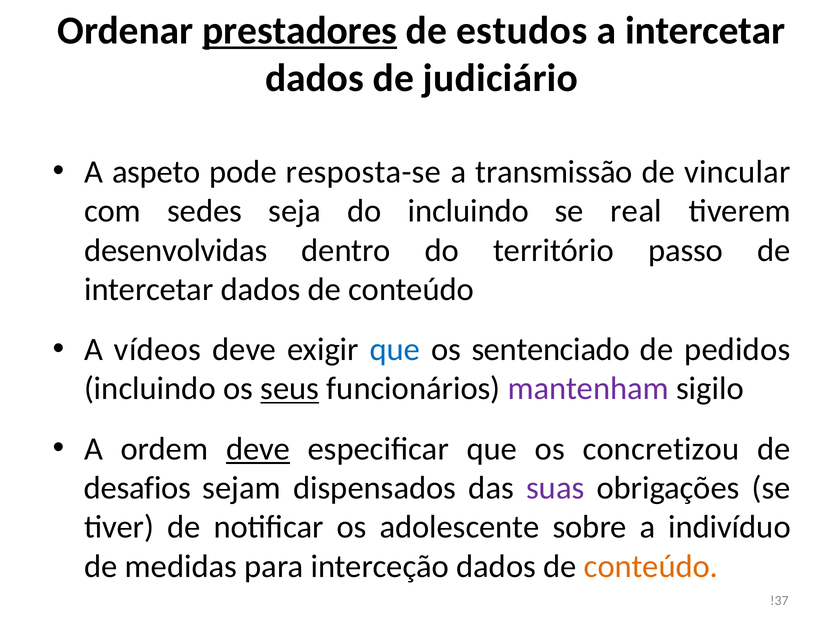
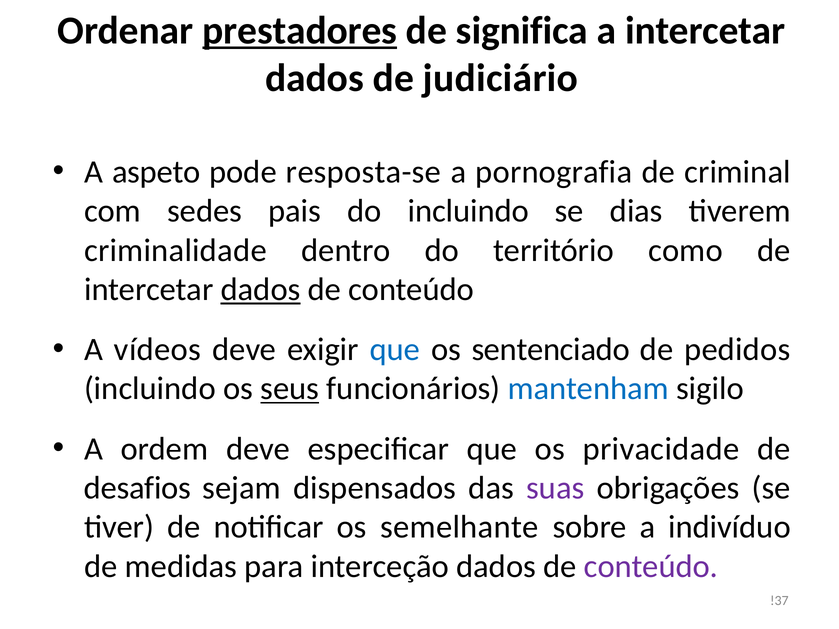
estudos: estudos -> significa
transmissão: transmissão -> pornografia
vincular: vincular -> criminal
seja: seja -> pais
real: real -> dias
desenvolvidas: desenvolvidas -> criminalidade
passo: passo -> como
dados at (261, 290) underline: none -> present
mantenham colour: purple -> blue
deve at (258, 449) underline: present -> none
concretizou: concretizou -> privacidade
adolescente: adolescente -> semelhante
conteúdo at (651, 567) colour: orange -> purple
